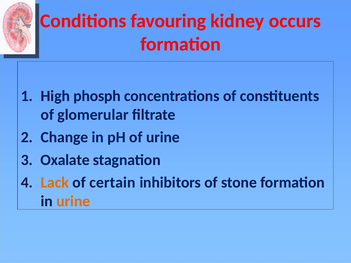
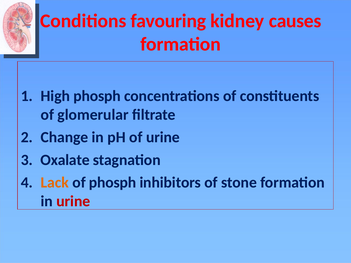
occurs: occurs -> causes
of certain: certain -> phosph
urine at (73, 201) colour: orange -> red
